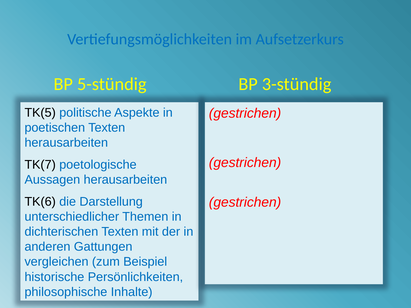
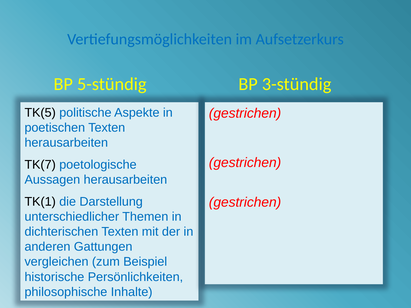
TK(6: TK(6 -> TK(1
